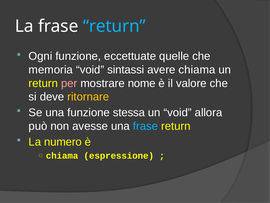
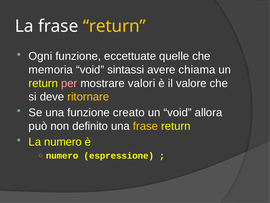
return at (114, 26) colour: light blue -> yellow
nome: nome -> valori
stessa: stessa -> creato
avesse: avesse -> definito
frase at (145, 126) colour: light blue -> yellow
chiama at (62, 155): chiama -> numero
